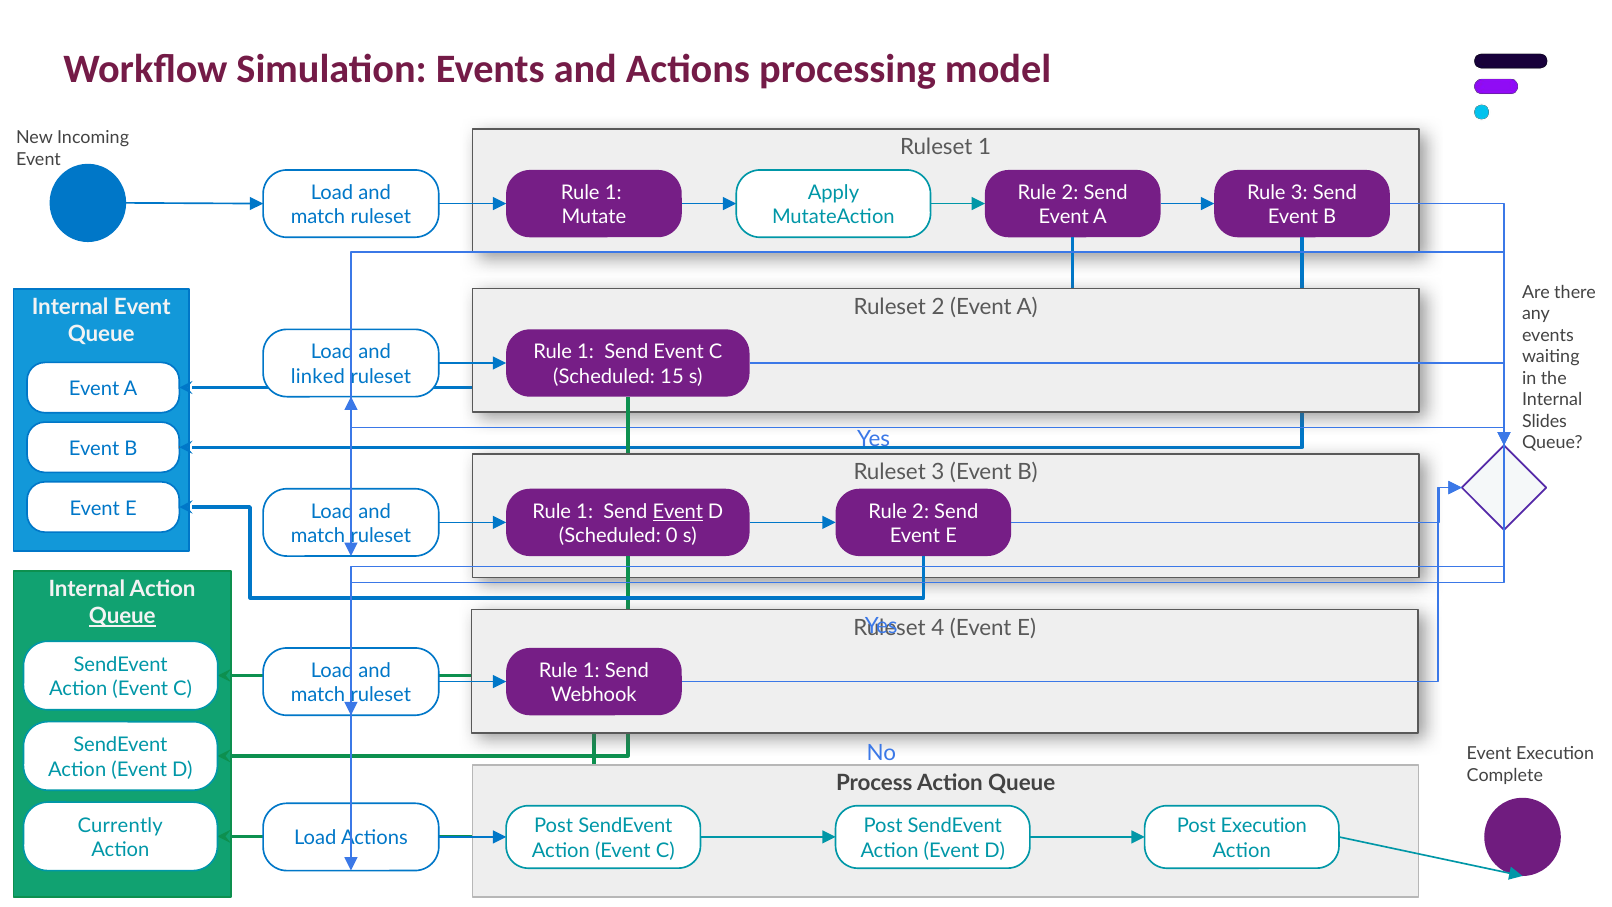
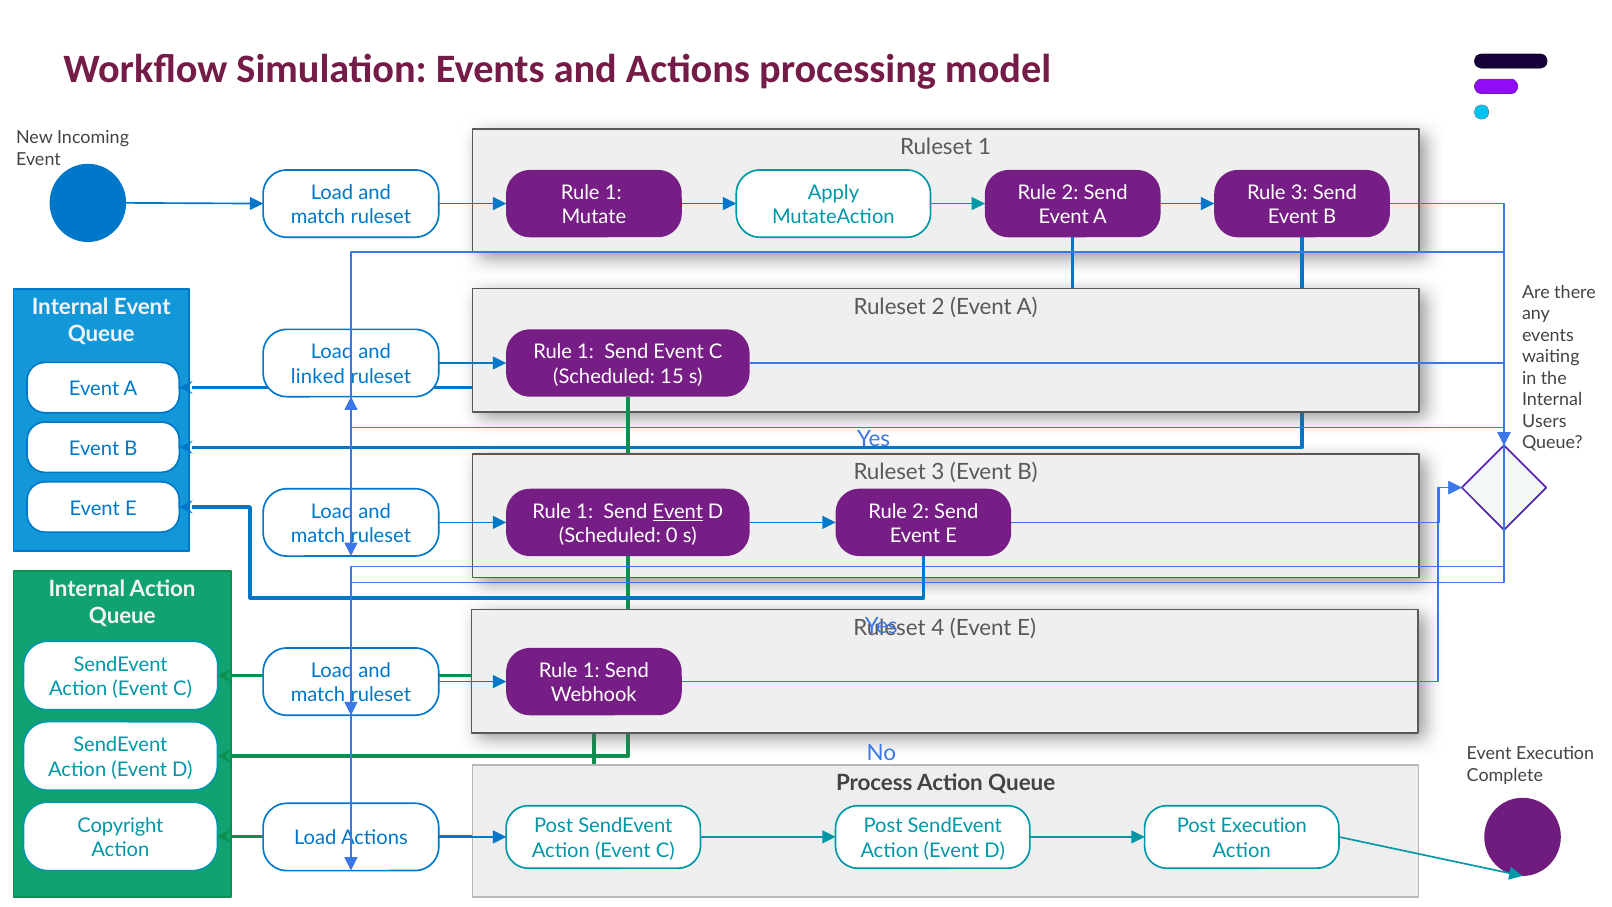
Slides: Slides -> Users
Queue at (122, 616) underline: present -> none
Currently: Currently -> Copyright
